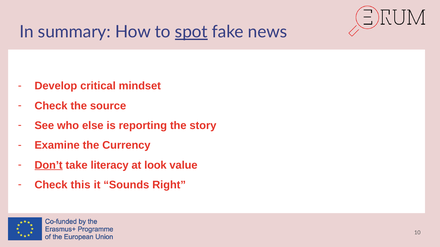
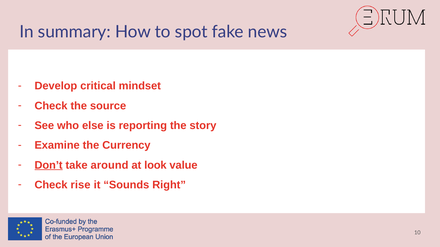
spot underline: present -> none
literacy: literacy -> around
this: this -> rise
